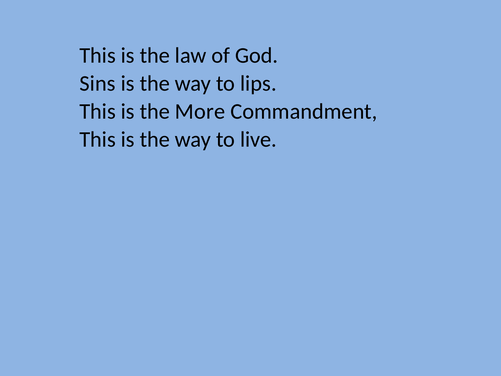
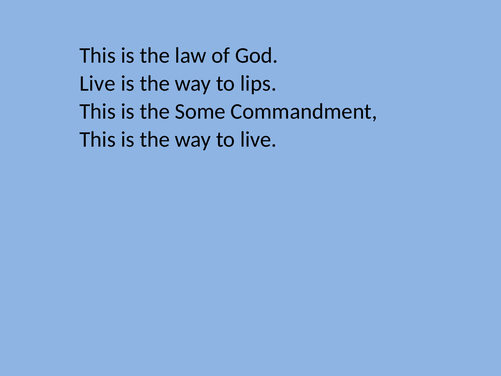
Sins at (98, 83): Sins -> Live
More: More -> Some
